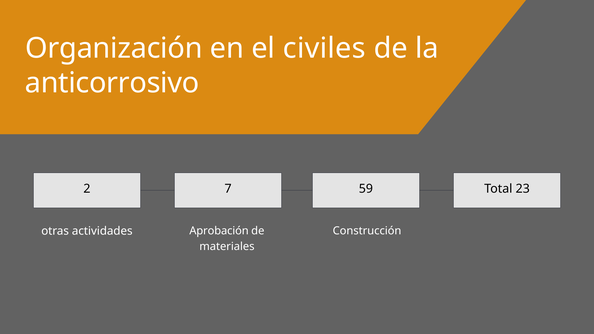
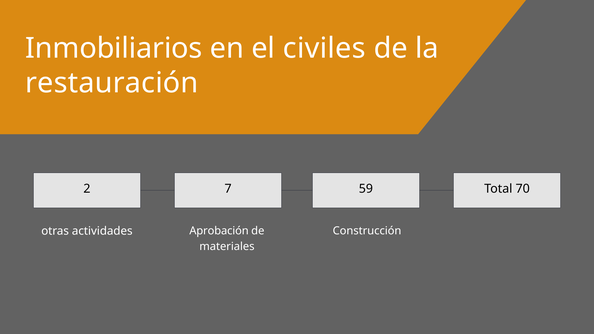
Organización: Organización -> Inmobiliarios
anticorrosivo: anticorrosivo -> restauración
23: 23 -> 70
